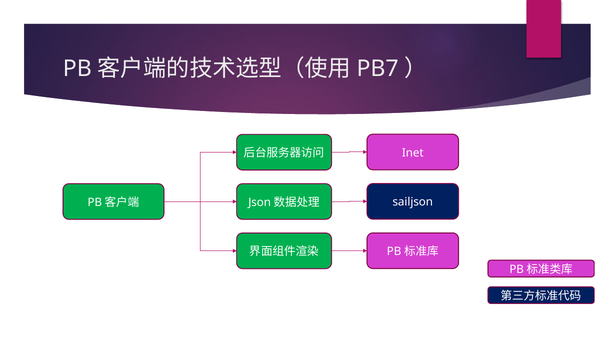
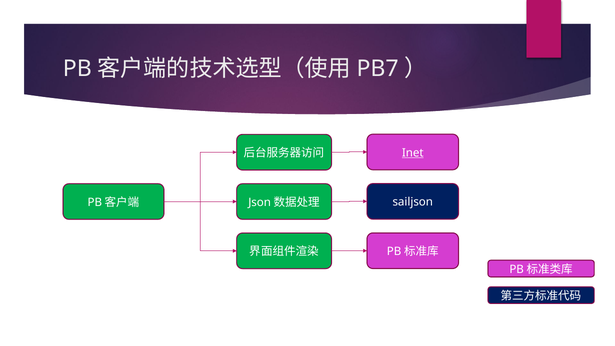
Inet underline: none -> present
